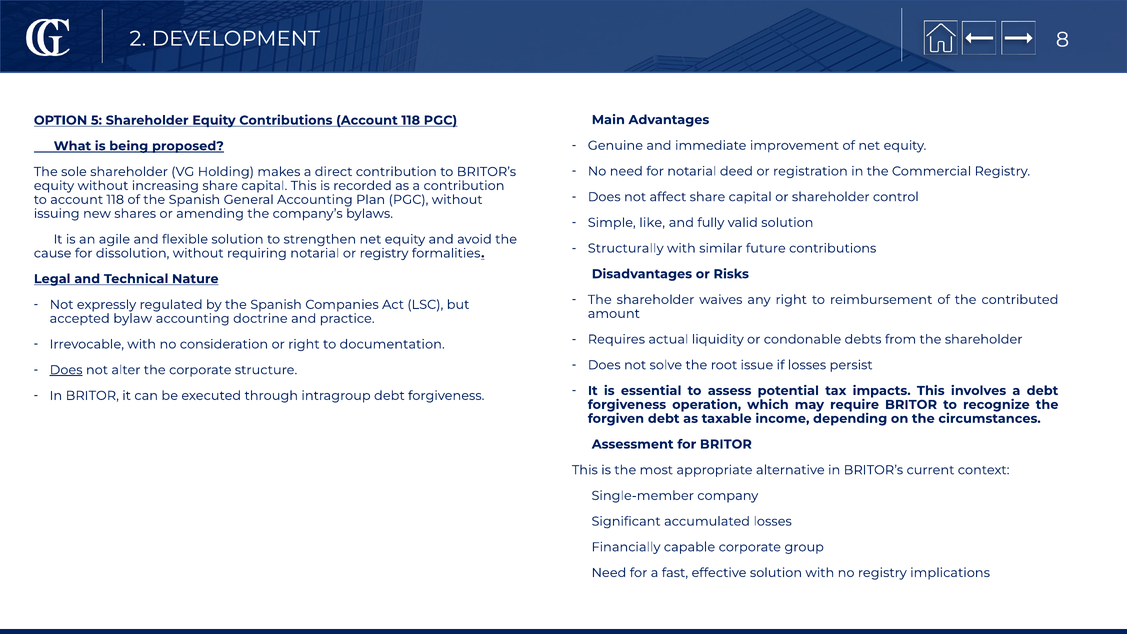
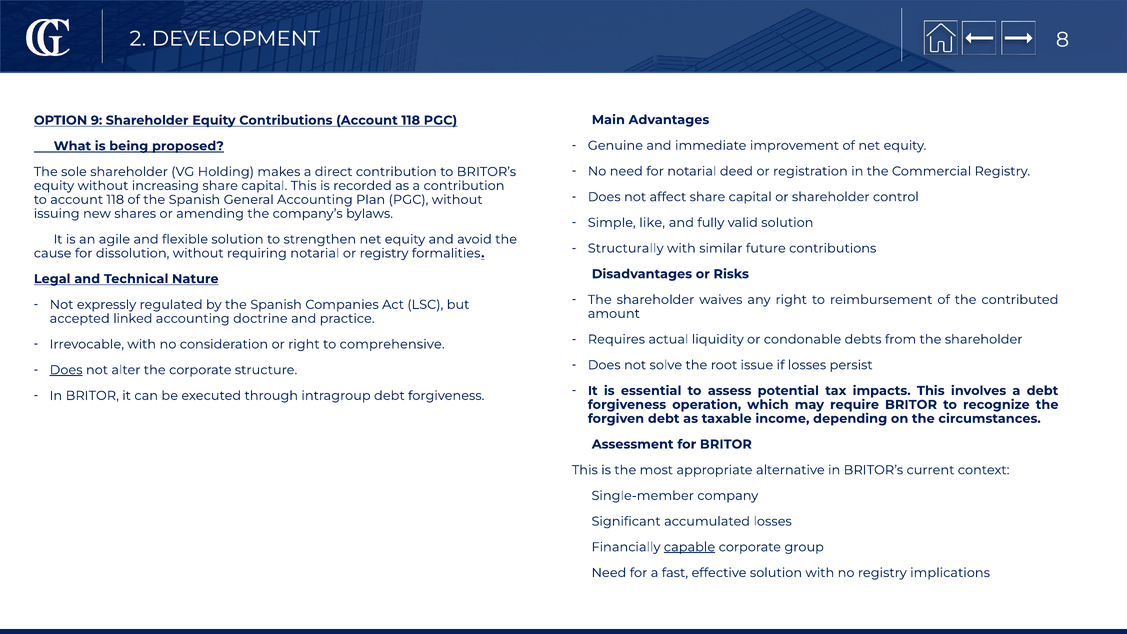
5: 5 -> 9
bylaw: bylaw -> linked
documentation: documentation -> comprehensive
capable underline: none -> present
